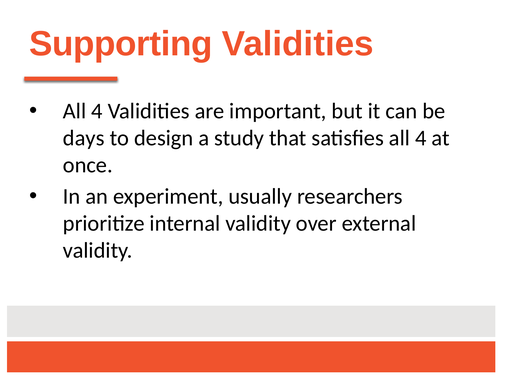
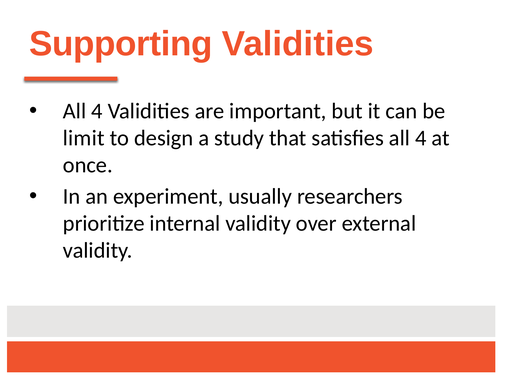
days: days -> limit
